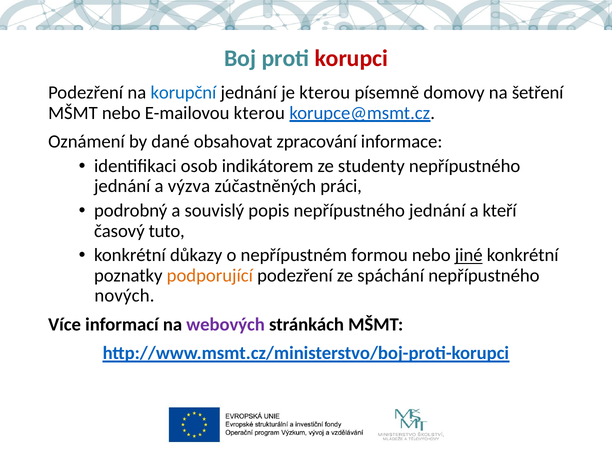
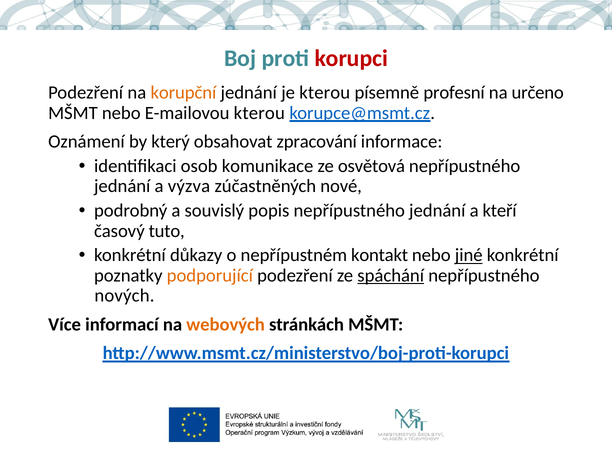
korupční colour: blue -> orange
domovy: domovy -> profesní
šetření: šetření -> určeno
dané: dané -> který
indikátorem: indikátorem -> komunikace
studenty: studenty -> osvětová
práci: práci -> nové
formou: formou -> kontakt
spáchání underline: none -> present
webových colour: purple -> orange
